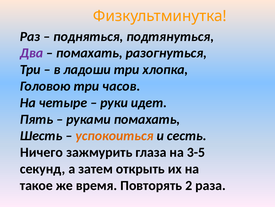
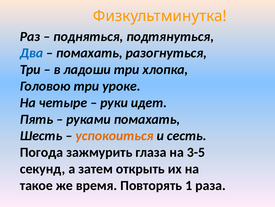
Два colour: purple -> blue
часов: часов -> уроке
Ничего: Ничего -> Погода
2: 2 -> 1
